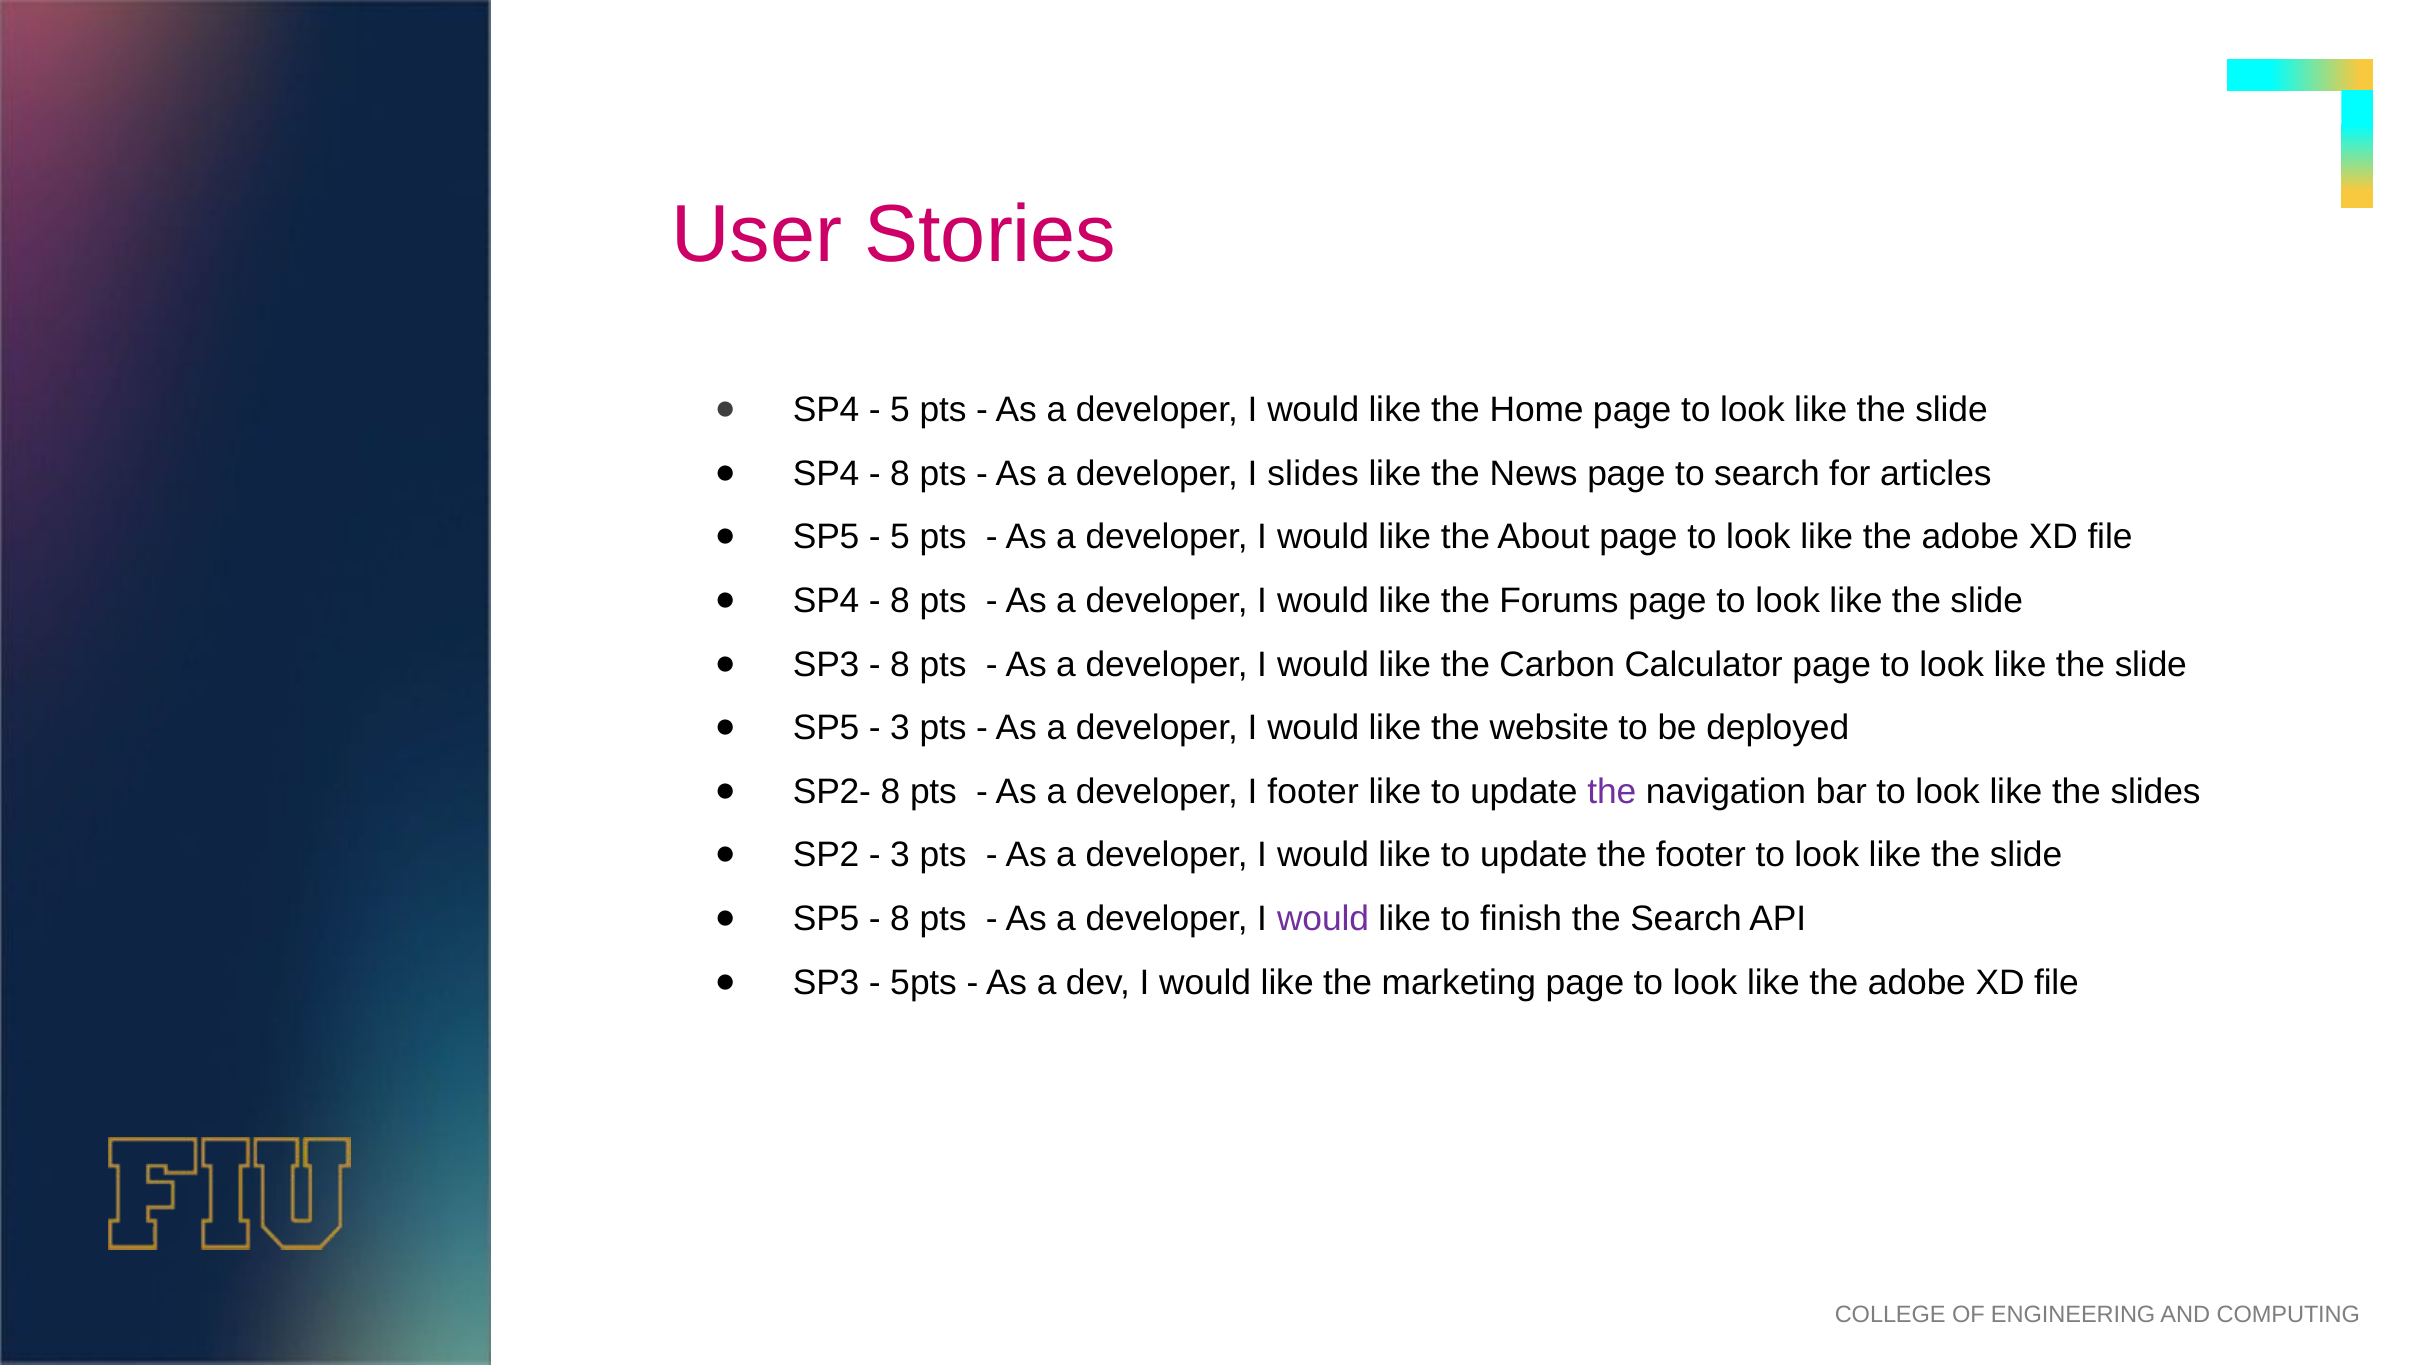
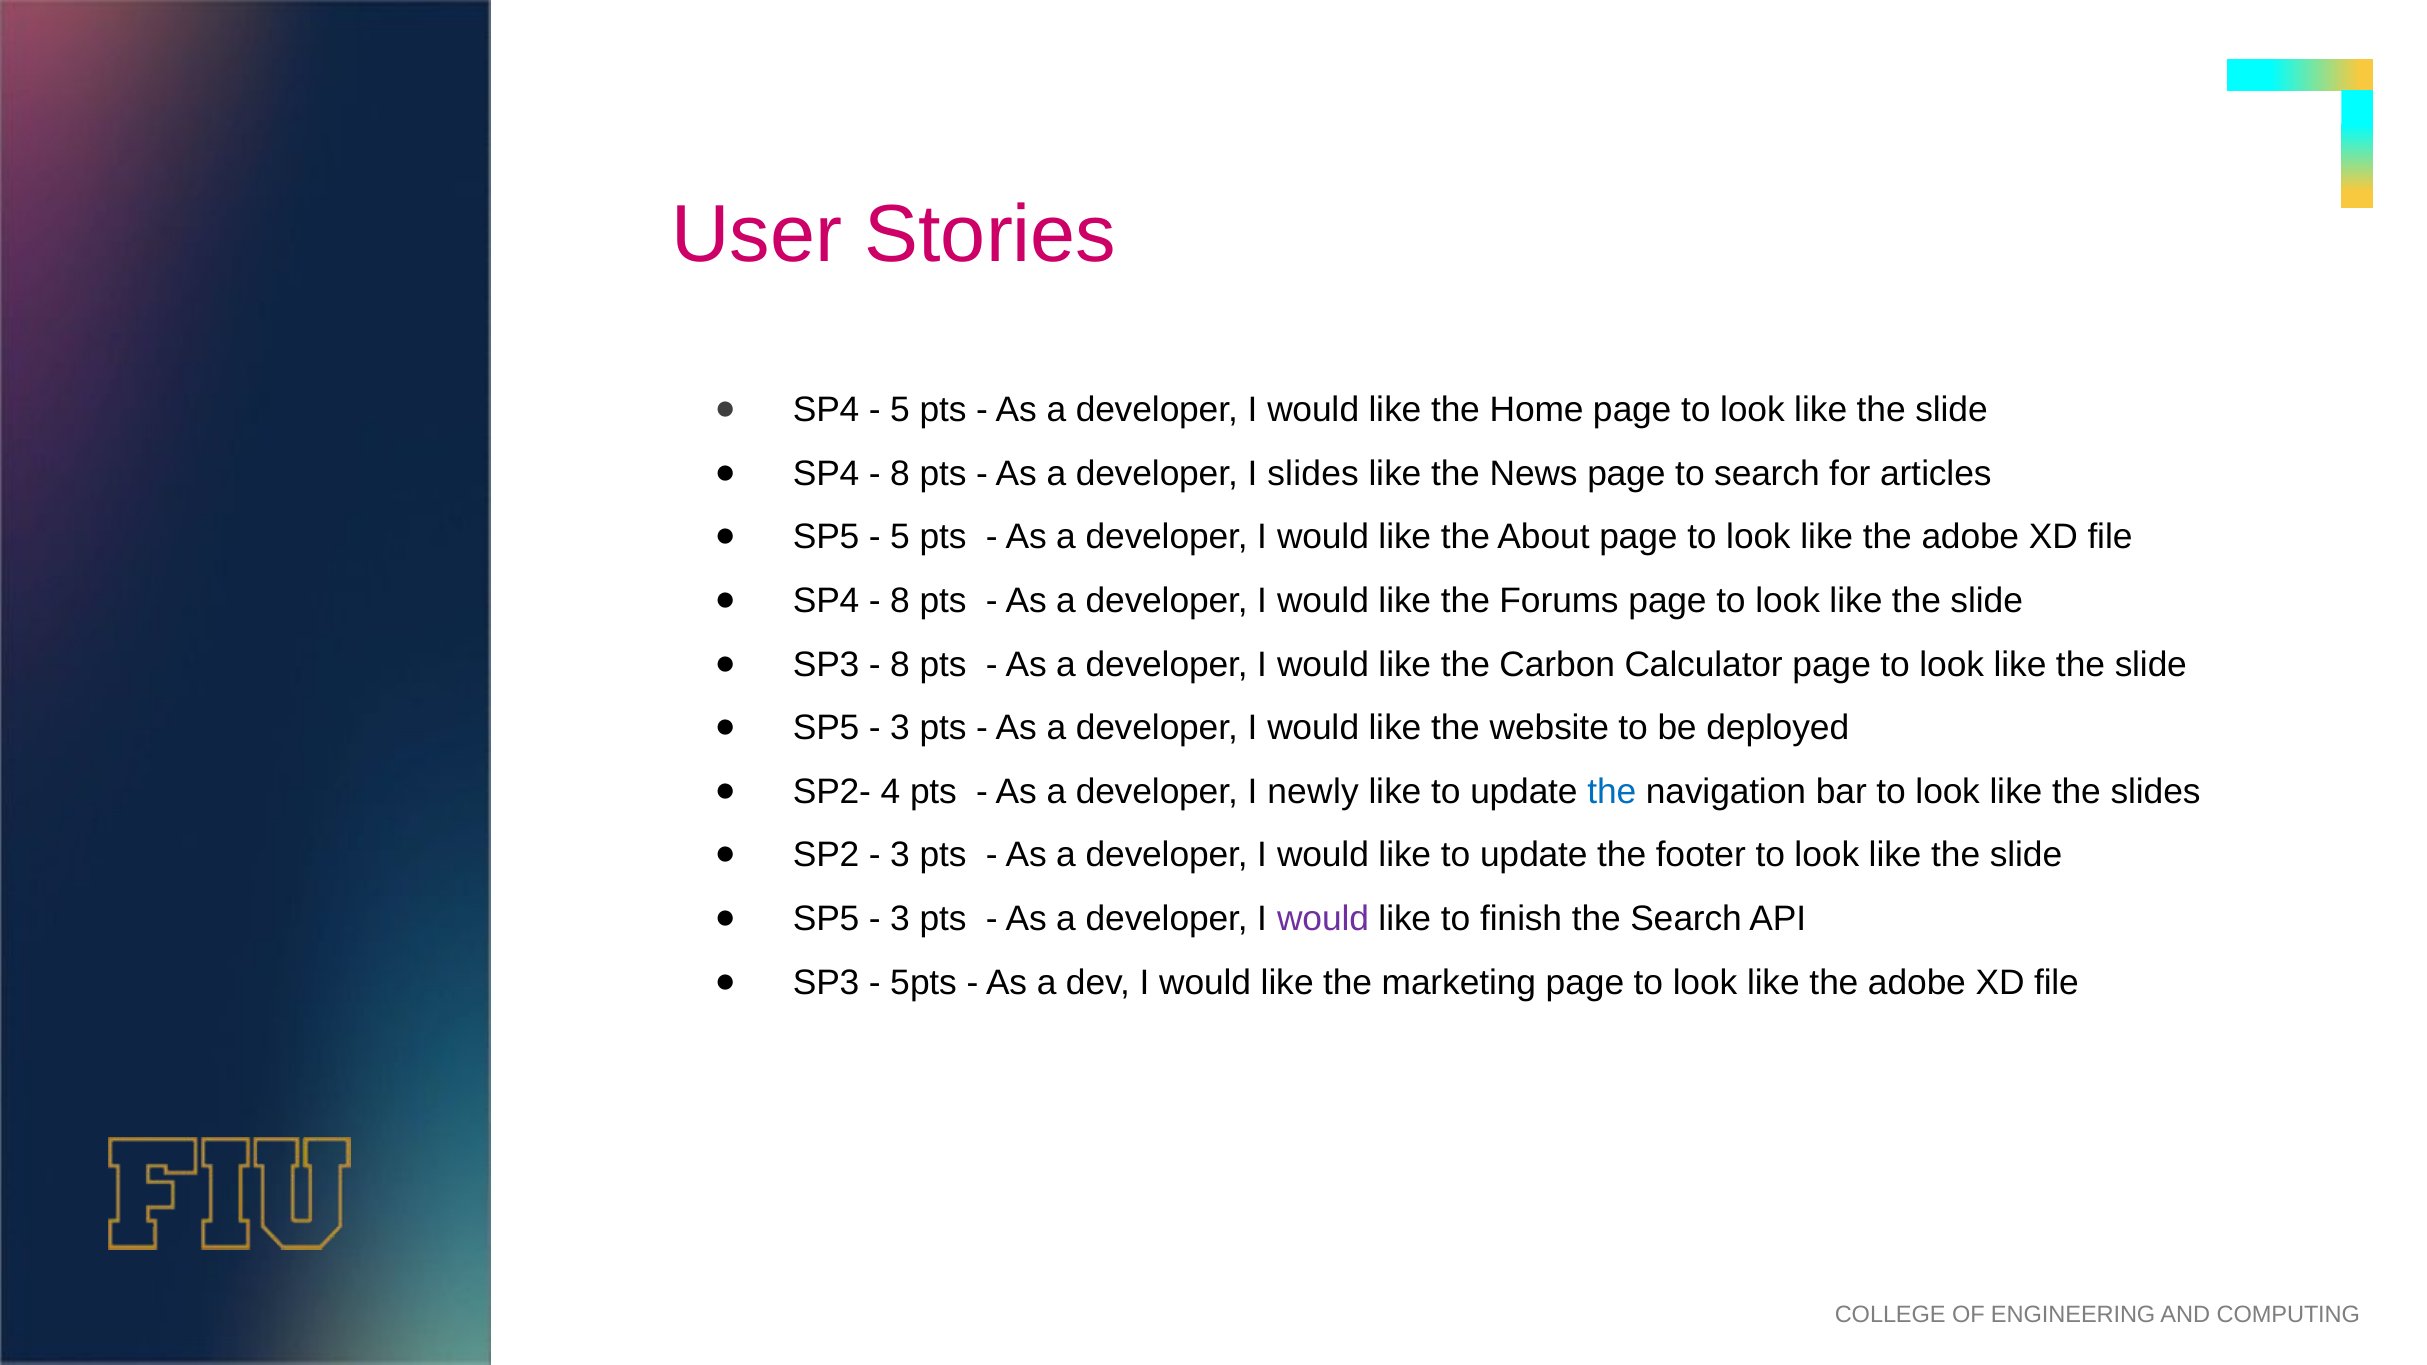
SP2- 8: 8 -> 4
I footer: footer -> newly
the at (1612, 792) colour: purple -> blue
8 at (900, 919): 8 -> 3
